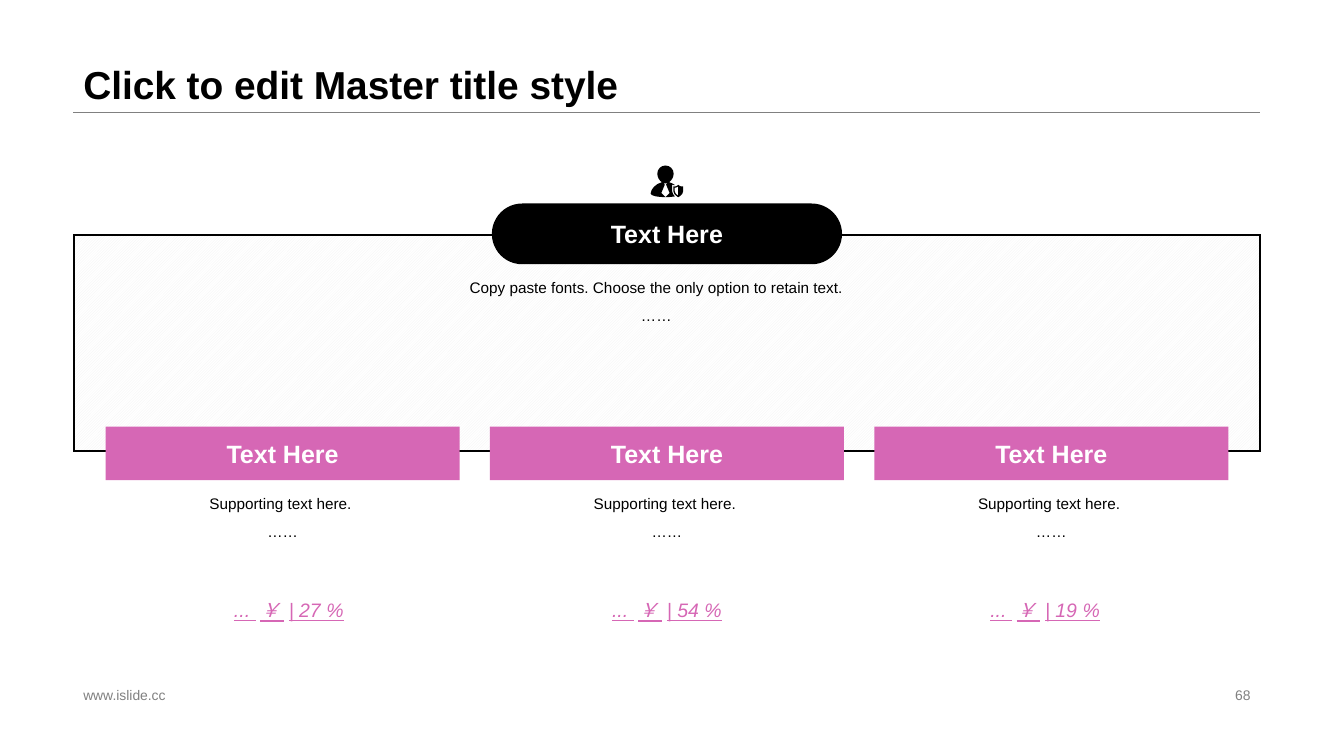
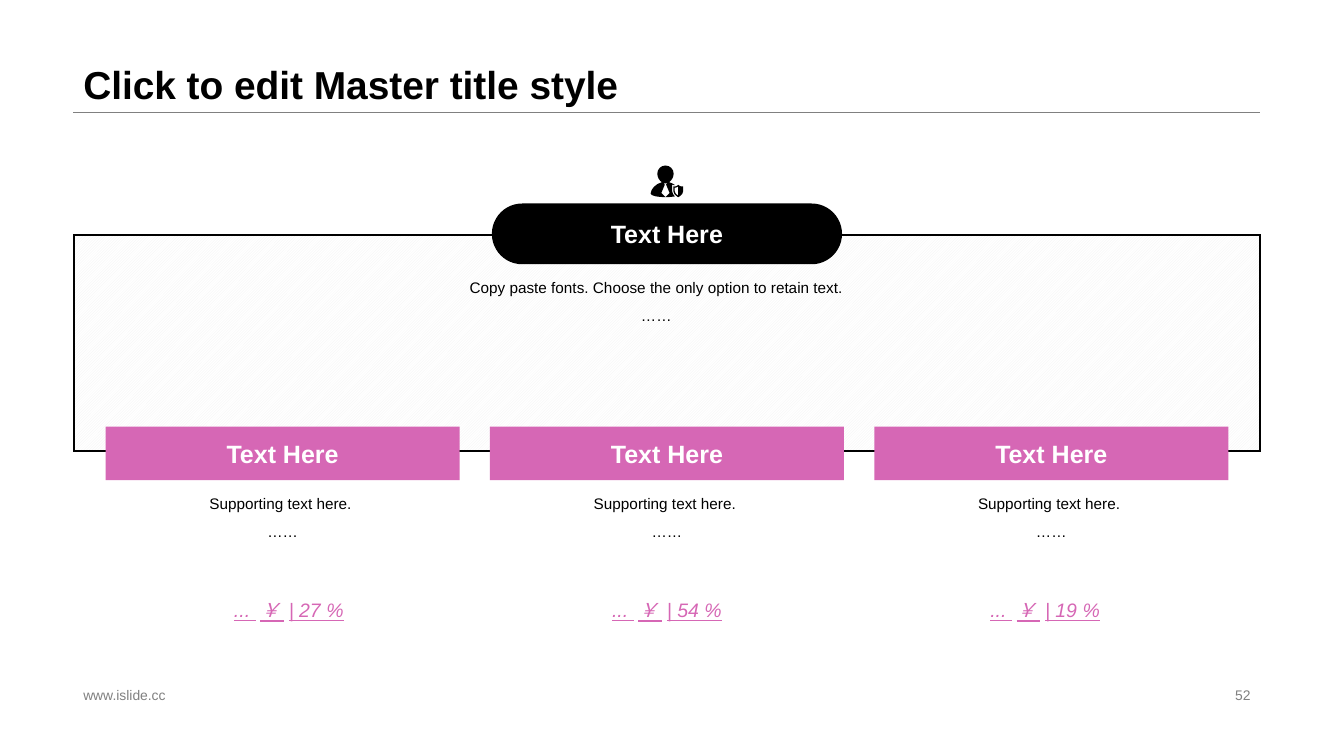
68: 68 -> 52
